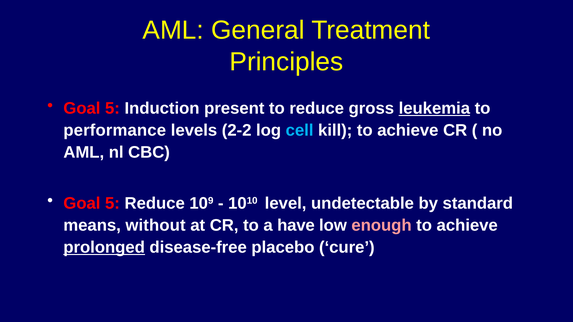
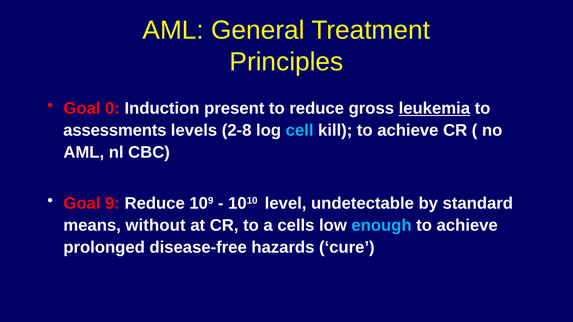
5 at (112, 108): 5 -> 0
performance: performance -> assessments
2-2: 2-2 -> 2-8
5 at (112, 203): 5 -> 9
have: have -> cells
enough colour: pink -> light blue
prolonged underline: present -> none
placebo: placebo -> hazards
